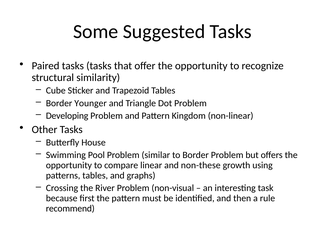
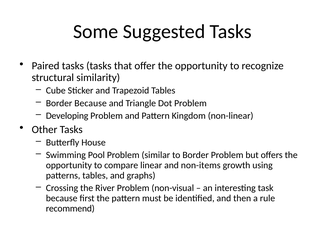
Border Younger: Younger -> Because
non-these: non-these -> non-items
